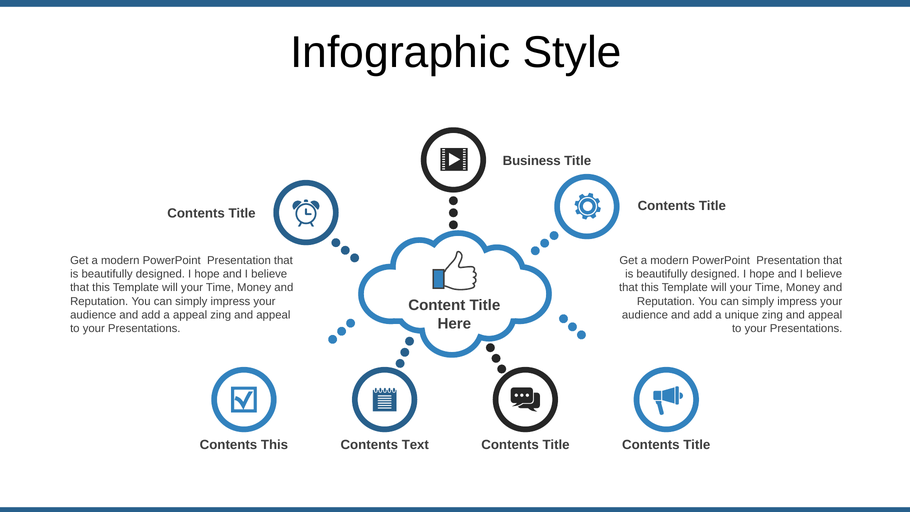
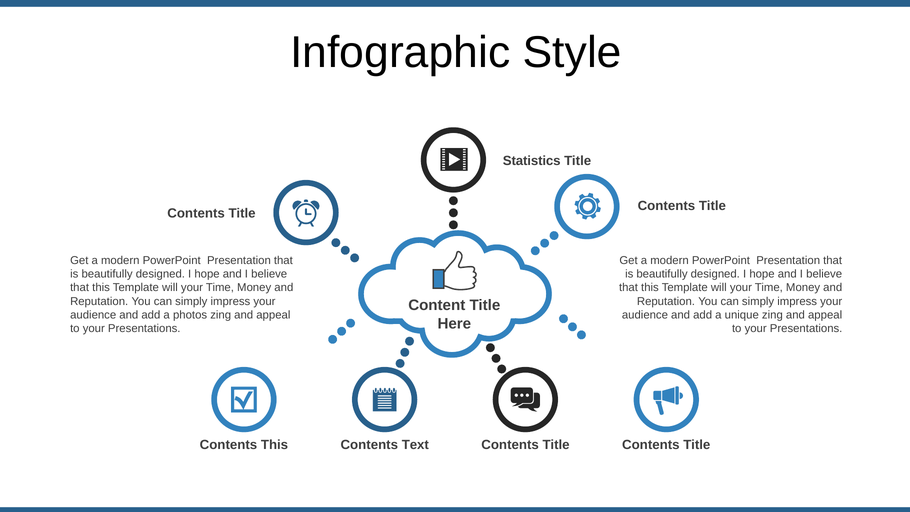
Business: Business -> Statistics
a appeal: appeal -> photos
